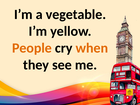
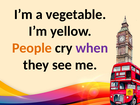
when colour: orange -> purple
